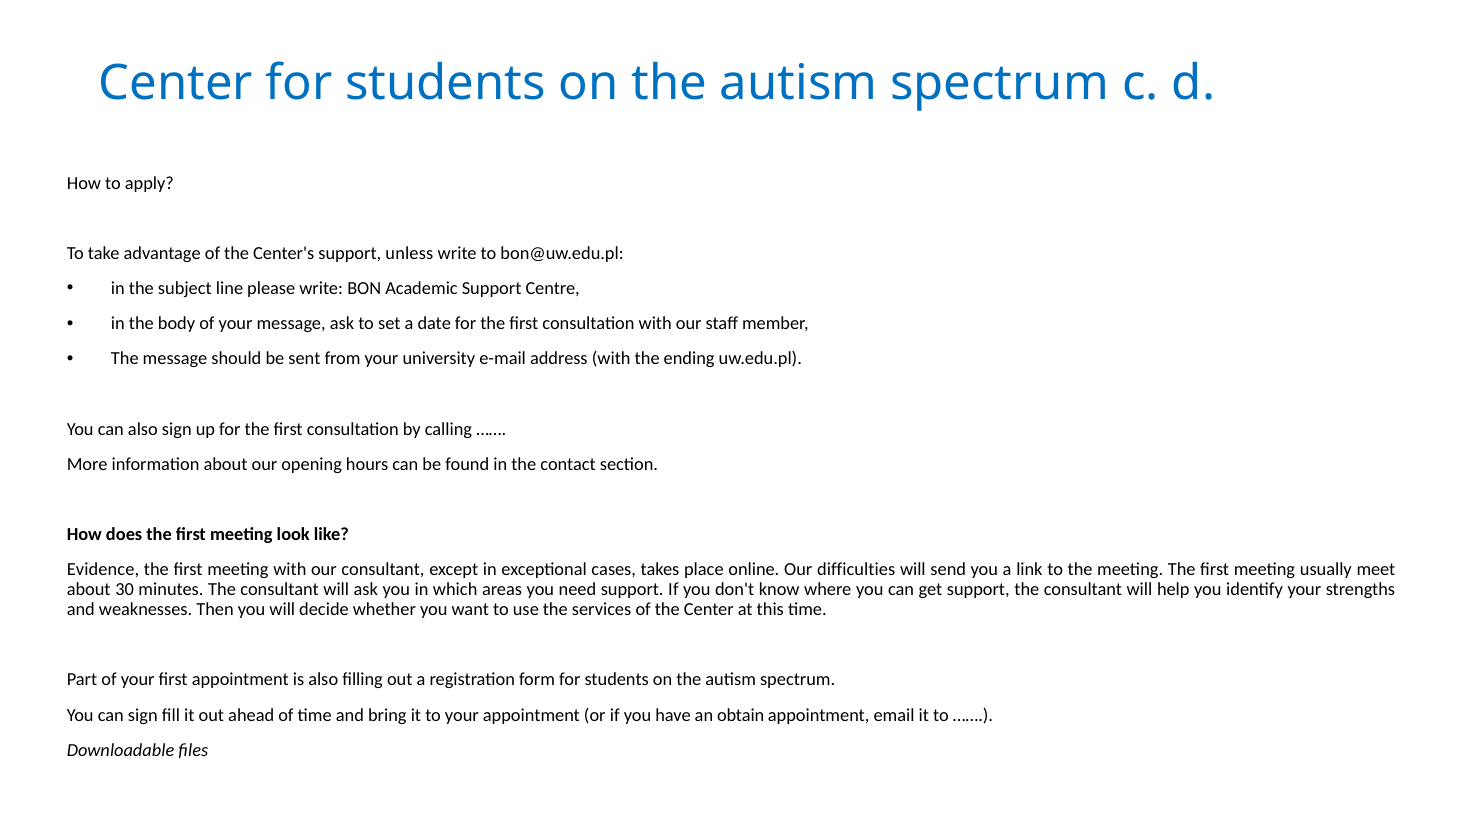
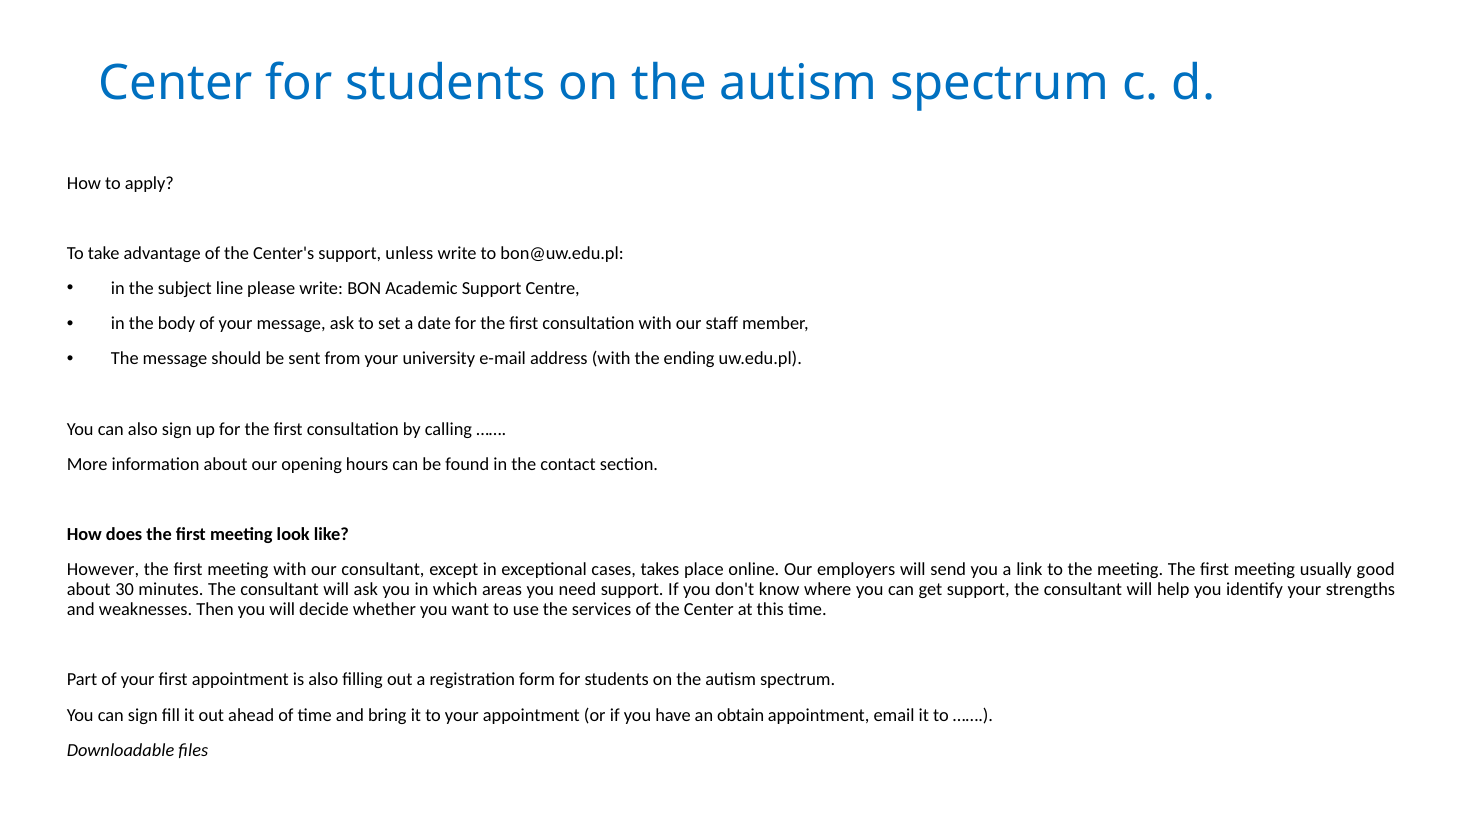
Evidence: Evidence -> However
difficulties: difficulties -> employers
meet: meet -> good
